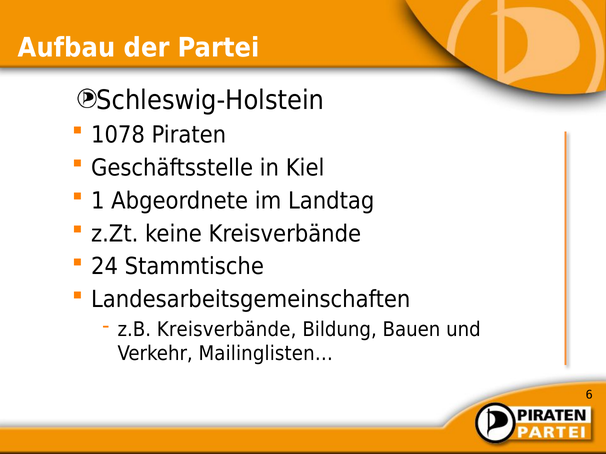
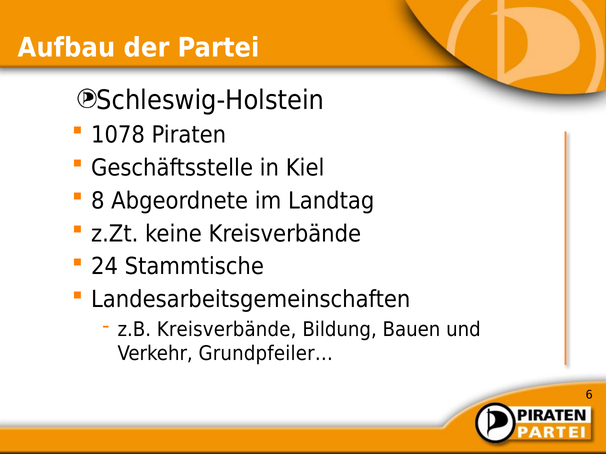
1: 1 -> 8
Mailinglisten…: Mailinglisten… -> Grundpfeiler…
